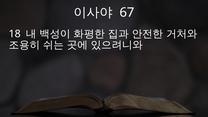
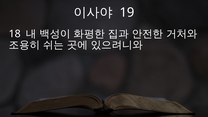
67: 67 -> 19
